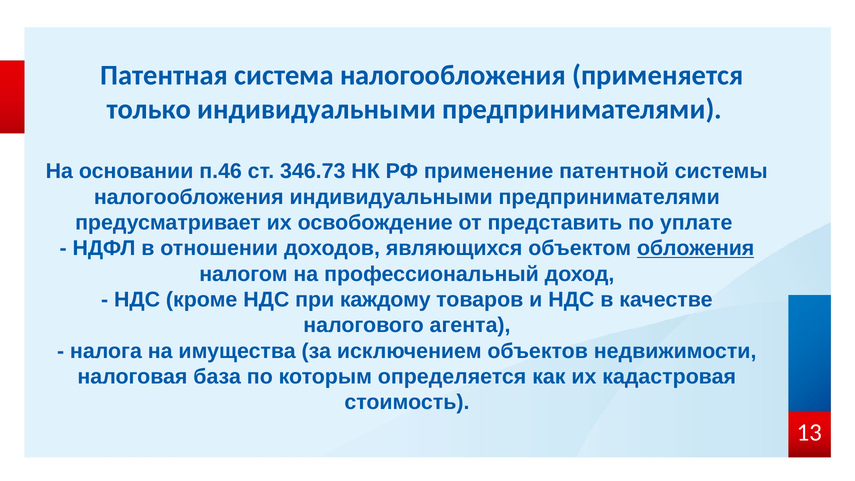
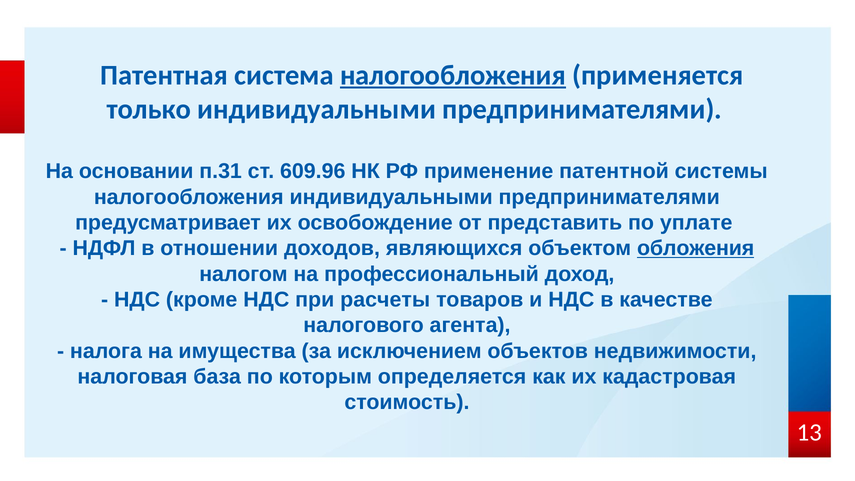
налогообложения at (453, 75) underline: none -> present
п.46: п.46 -> п.31
346.73: 346.73 -> 609.96
каждому: каждому -> расчеты
